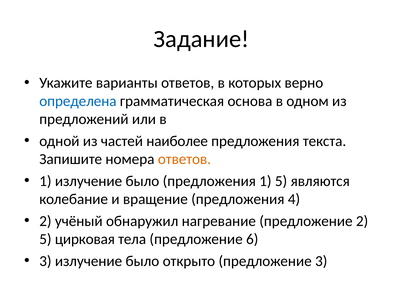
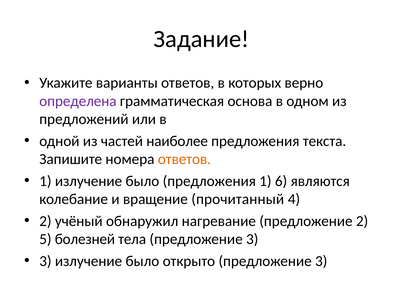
определена colour: blue -> purple
1 5: 5 -> 6
вращение предложения: предложения -> прочитанный
цирковая: цирковая -> болезней
тела предложение 6: 6 -> 3
